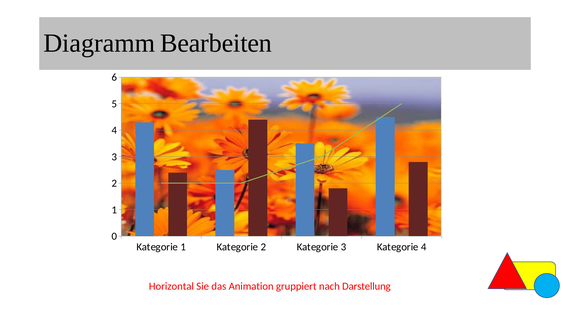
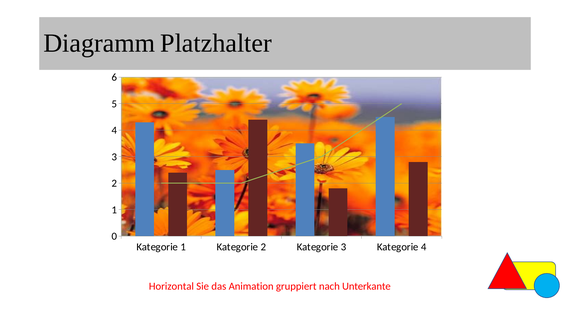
Bearbeiten: Bearbeiten -> Platzhalter
Darstellung: Darstellung -> Unterkante
